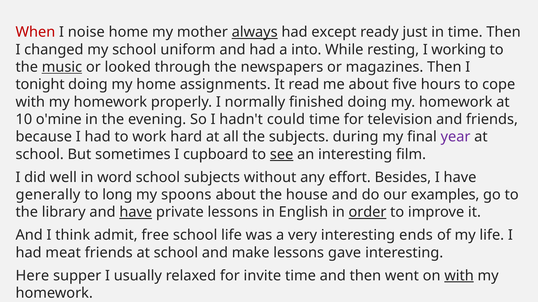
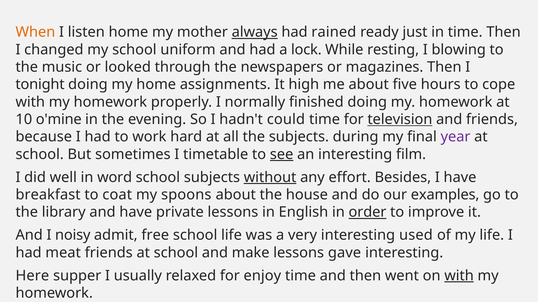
When colour: red -> orange
noise: noise -> listen
except: except -> rained
into: into -> lock
working: working -> blowing
music underline: present -> none
read: read -> high
television underline: none -> present
cupboard: cupboard -> timetable
without underline: none -> present
generally: generally -> breakfast
long: long -> coat
have at (136, 213) underline: present -> none
think: think -> noisy
ends: ends -> used
invite: invite -> enjoy
